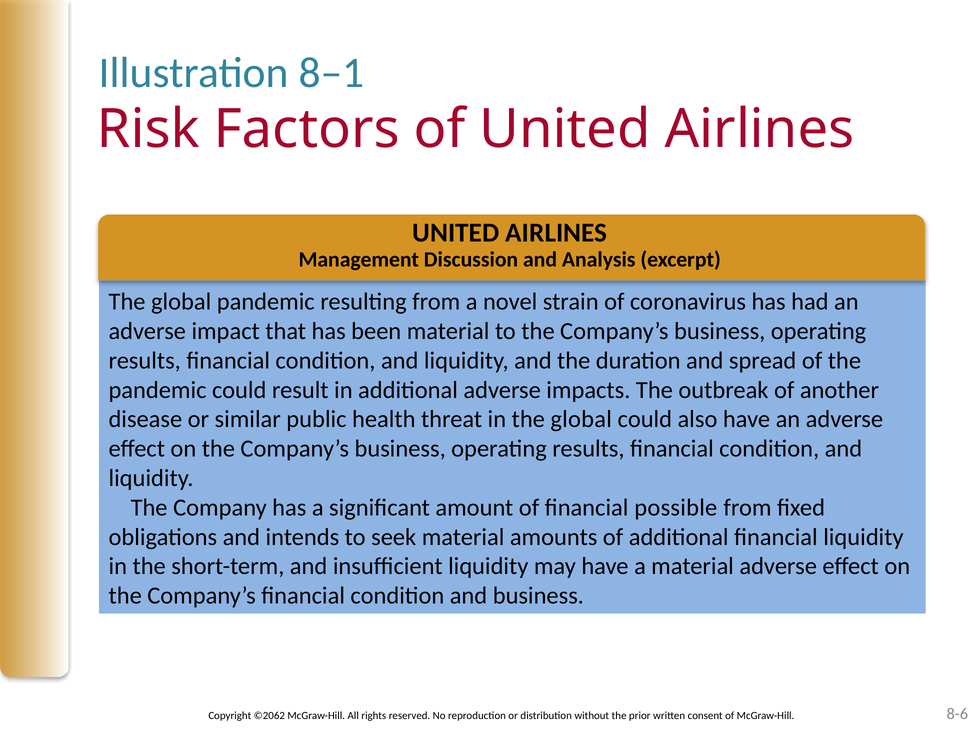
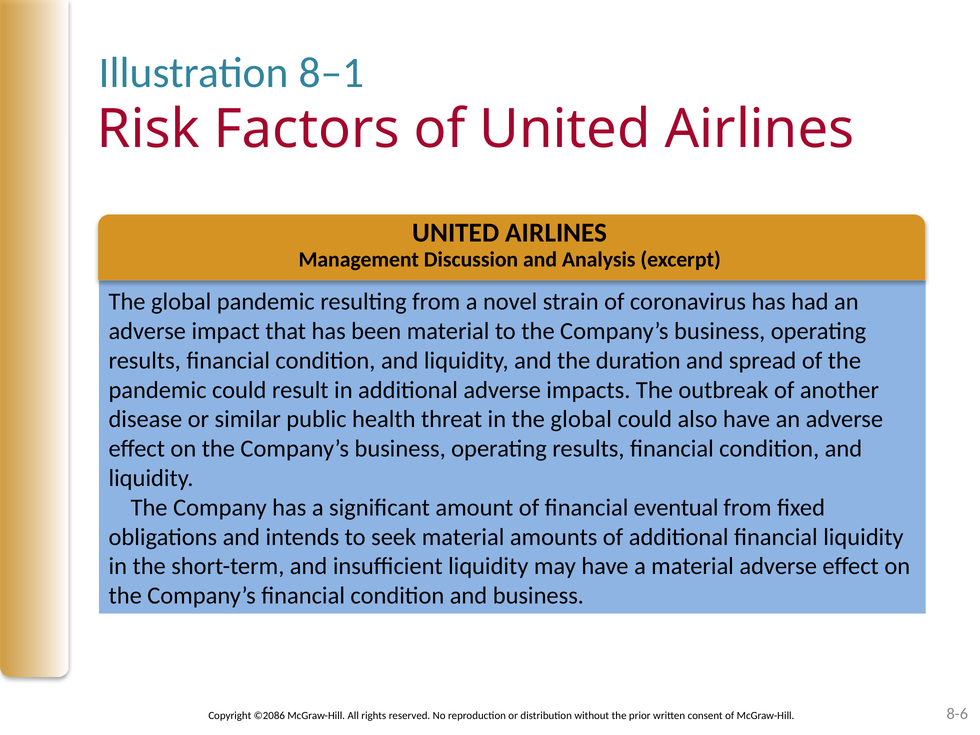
possible: possible -> eventual
©2062: ©2062 -> ©2086
